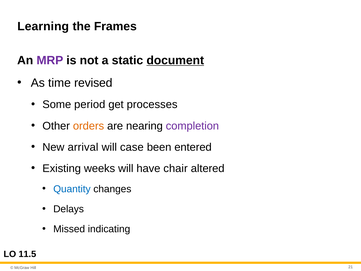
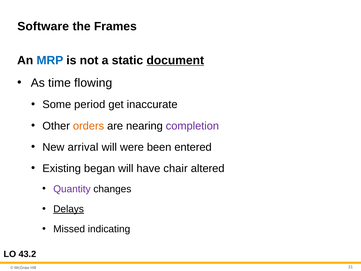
Learning: Learning -> Software
MRP colour: purple -> blue
revised: revised -> flowing
processes: processes -> inaccurate
case: case -> were
weeks: weeks -> began
Quantity colour: blue -> purple
Delays underline: none -> present
11.5: 11.5 -> 43.2
